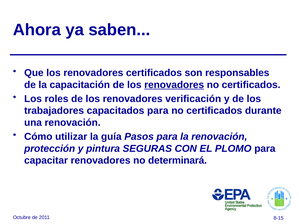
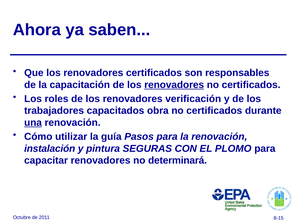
capacitados para: para -> obra
una underline: none -> present
protección: protección -> instalación
